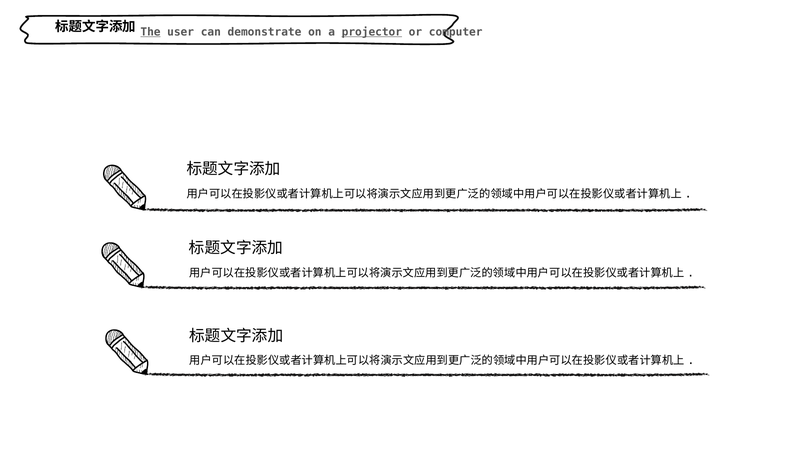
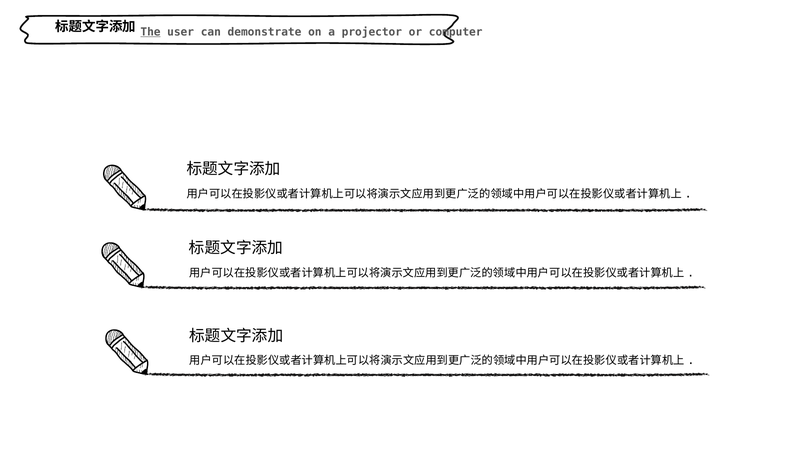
projector underline: present -> none
